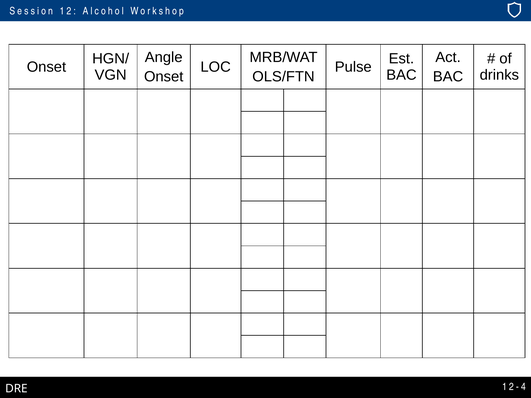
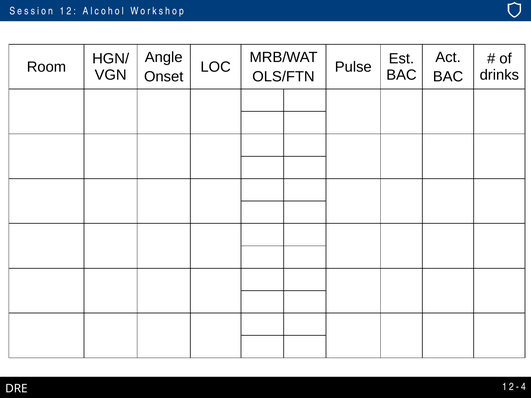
Onset at (46, 67): Onset -> Room
